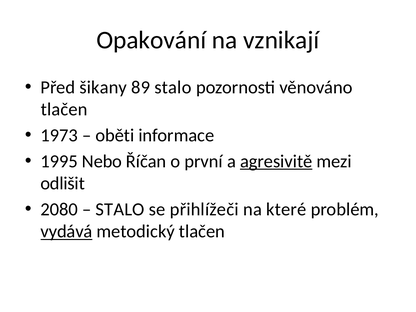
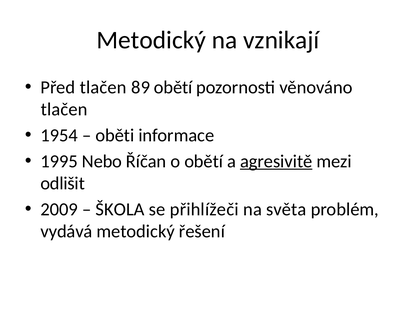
Opakování at (151, 40): Opakování -> Metodický
Před šikany: šikany -> tlačen
89 stalo: stalo -> obětí
1973: 1973 -> 1954
o první: první -> obětí
2080: 2080 -> 2009
STALO at (120, 209): STALO -> ŠKOLA
které: které -> světa
vydává underline: present -> none
metodický tlačen: tlačen -> řešení
